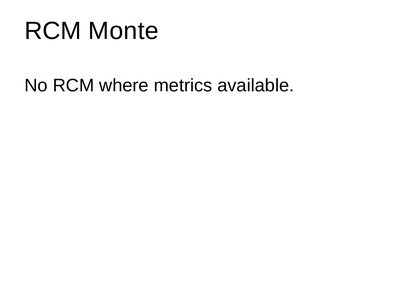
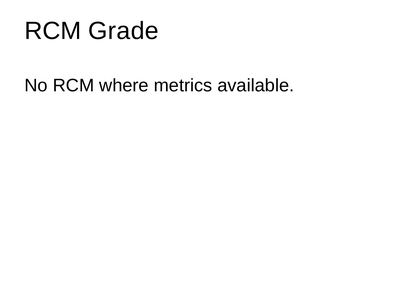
Monte: Monte -> Grade
